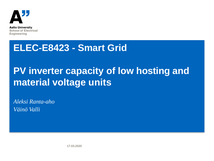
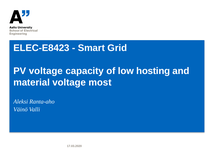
PV inverter: inverter -> voltage
units: units -> most
